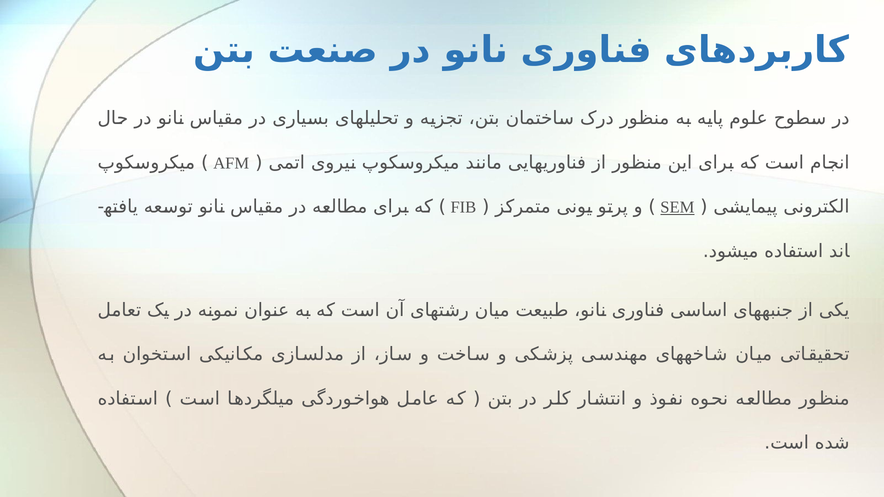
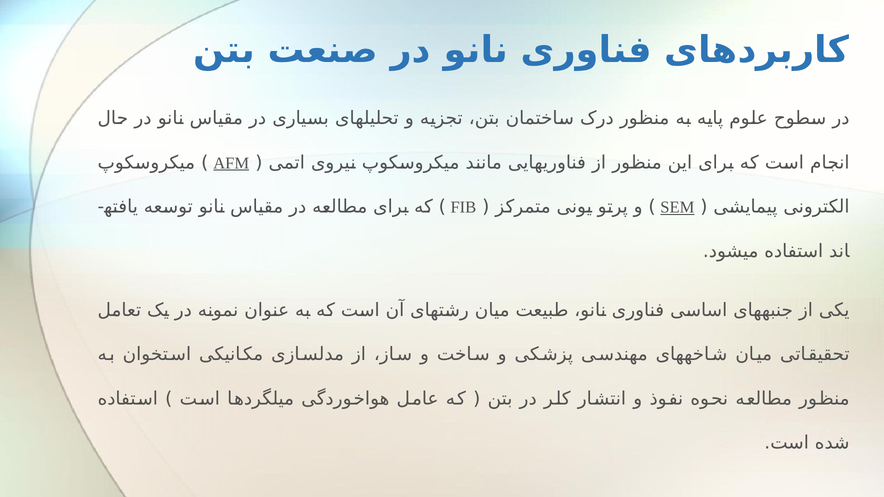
AFM underline: none -> present
